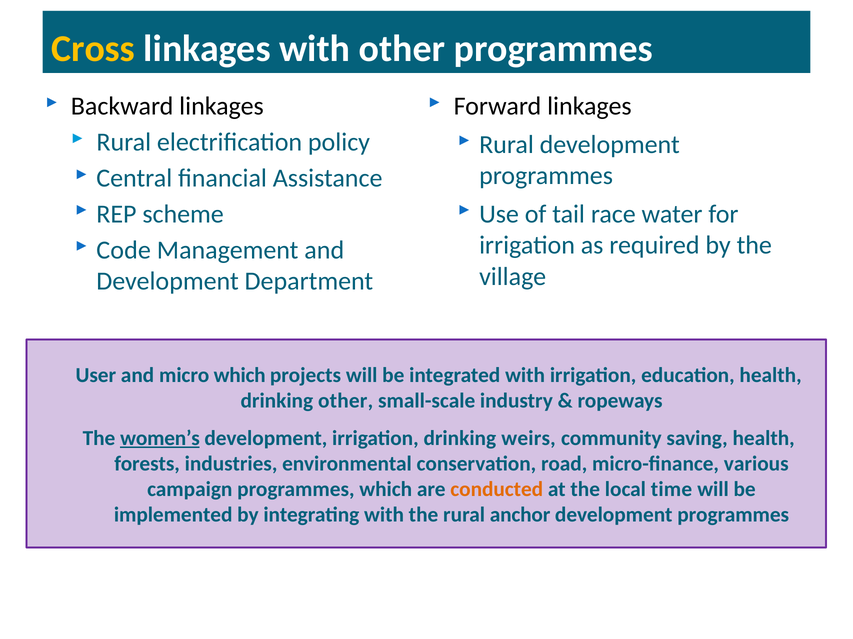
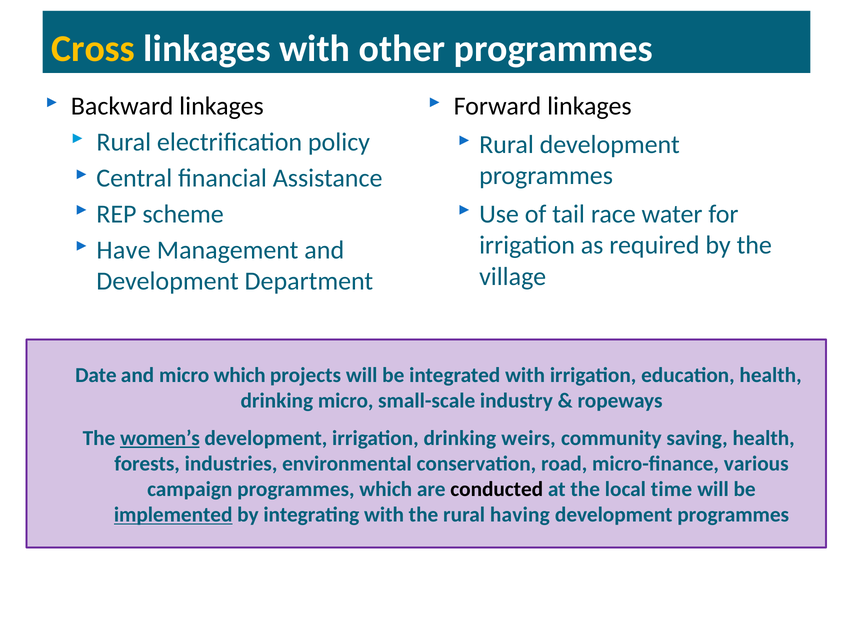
Code: Code -> Have
User: User -> Date
drinking other: other -> micro
conducted colour: orange -> black
implemented underline: none -> present
anchor: anchor -> having
